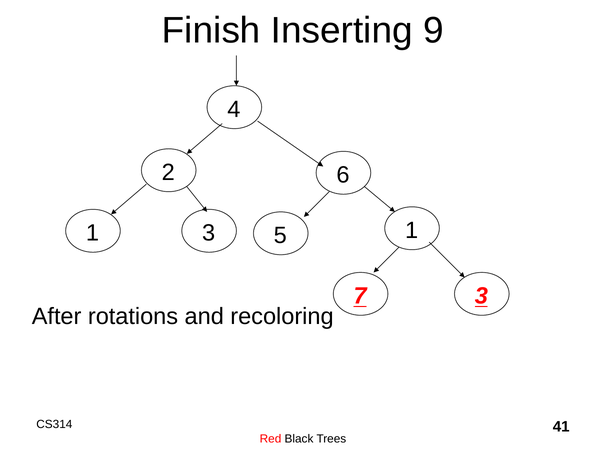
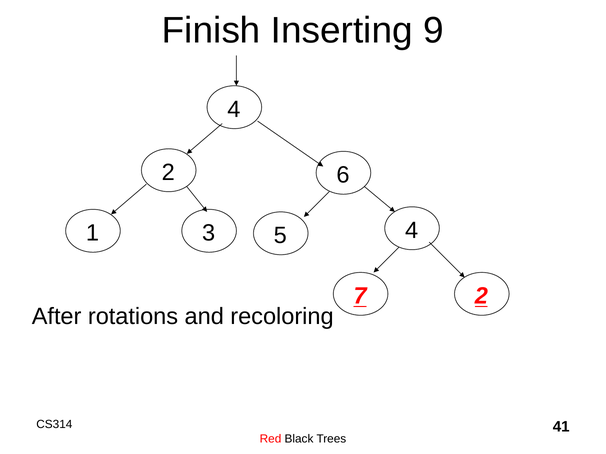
5 1: 1 -> 4
7 3: 3 -> 2
